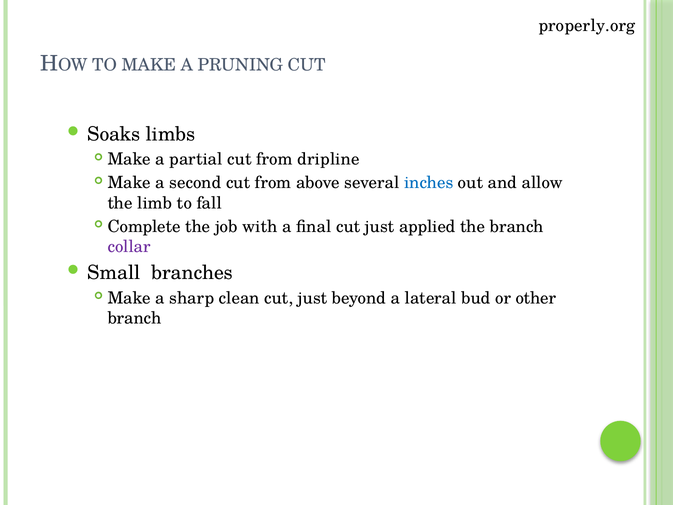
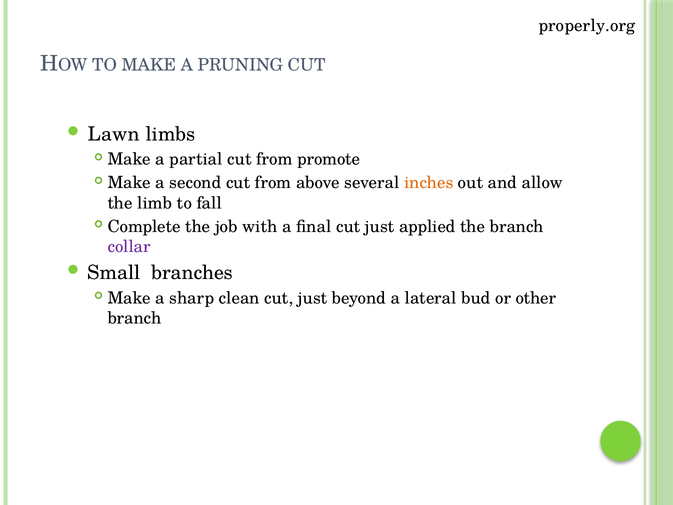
Soaks: Soaks -> Lawn
dripline: dripline -> promote
inches colour: blue -> orange
